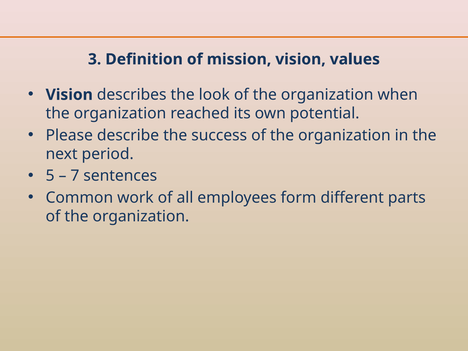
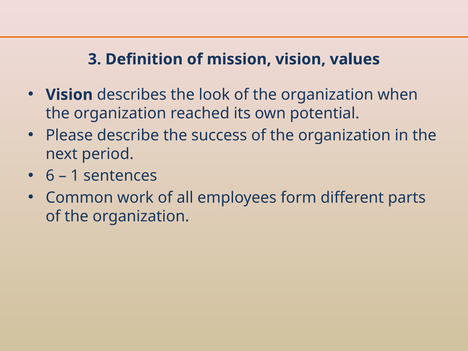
5: 5 -> 6
7: 7 -> 1
